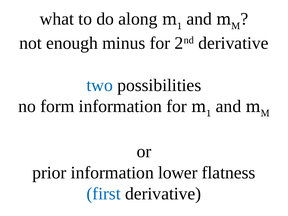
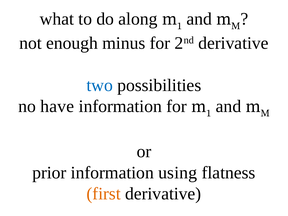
form: form -> have
lower: lower -> using
first colour: blue -> orange
